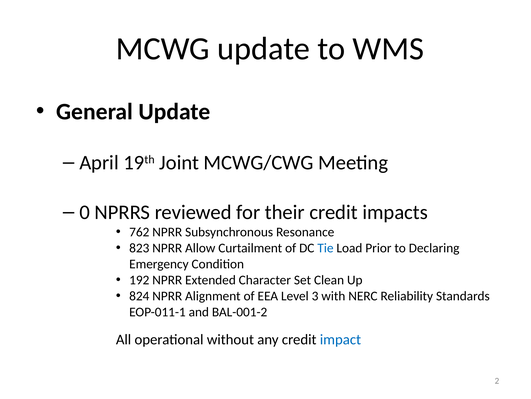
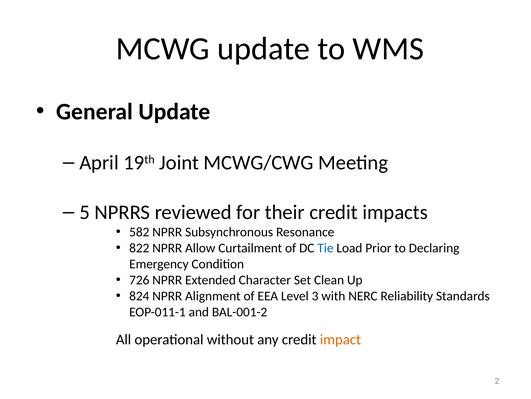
0: 0 -> 5
762: 762 -> 582
823: 823 -> 822
192: 192 -> 726
impact colour: blue -> orange
